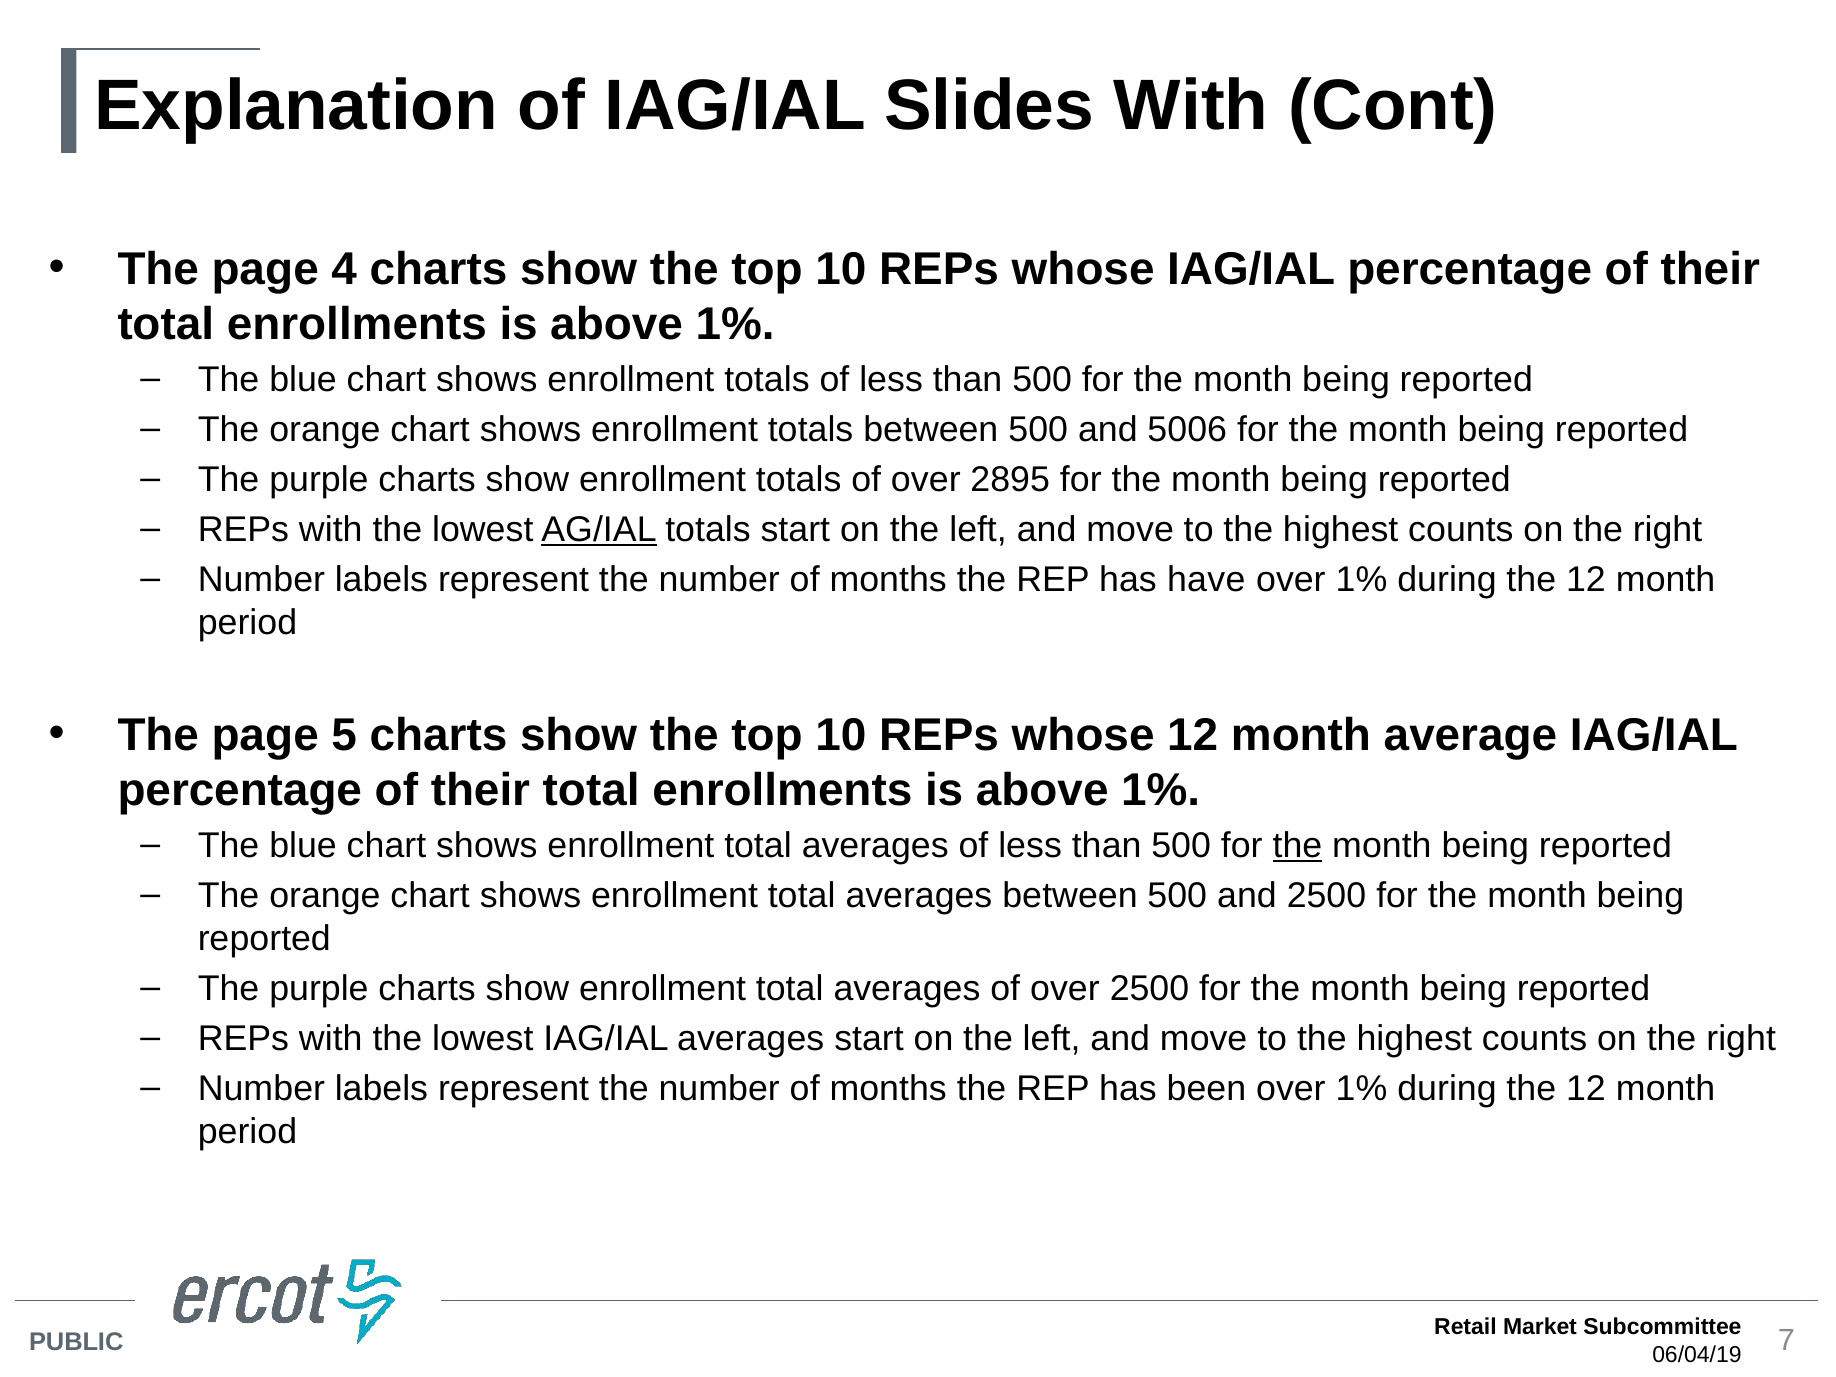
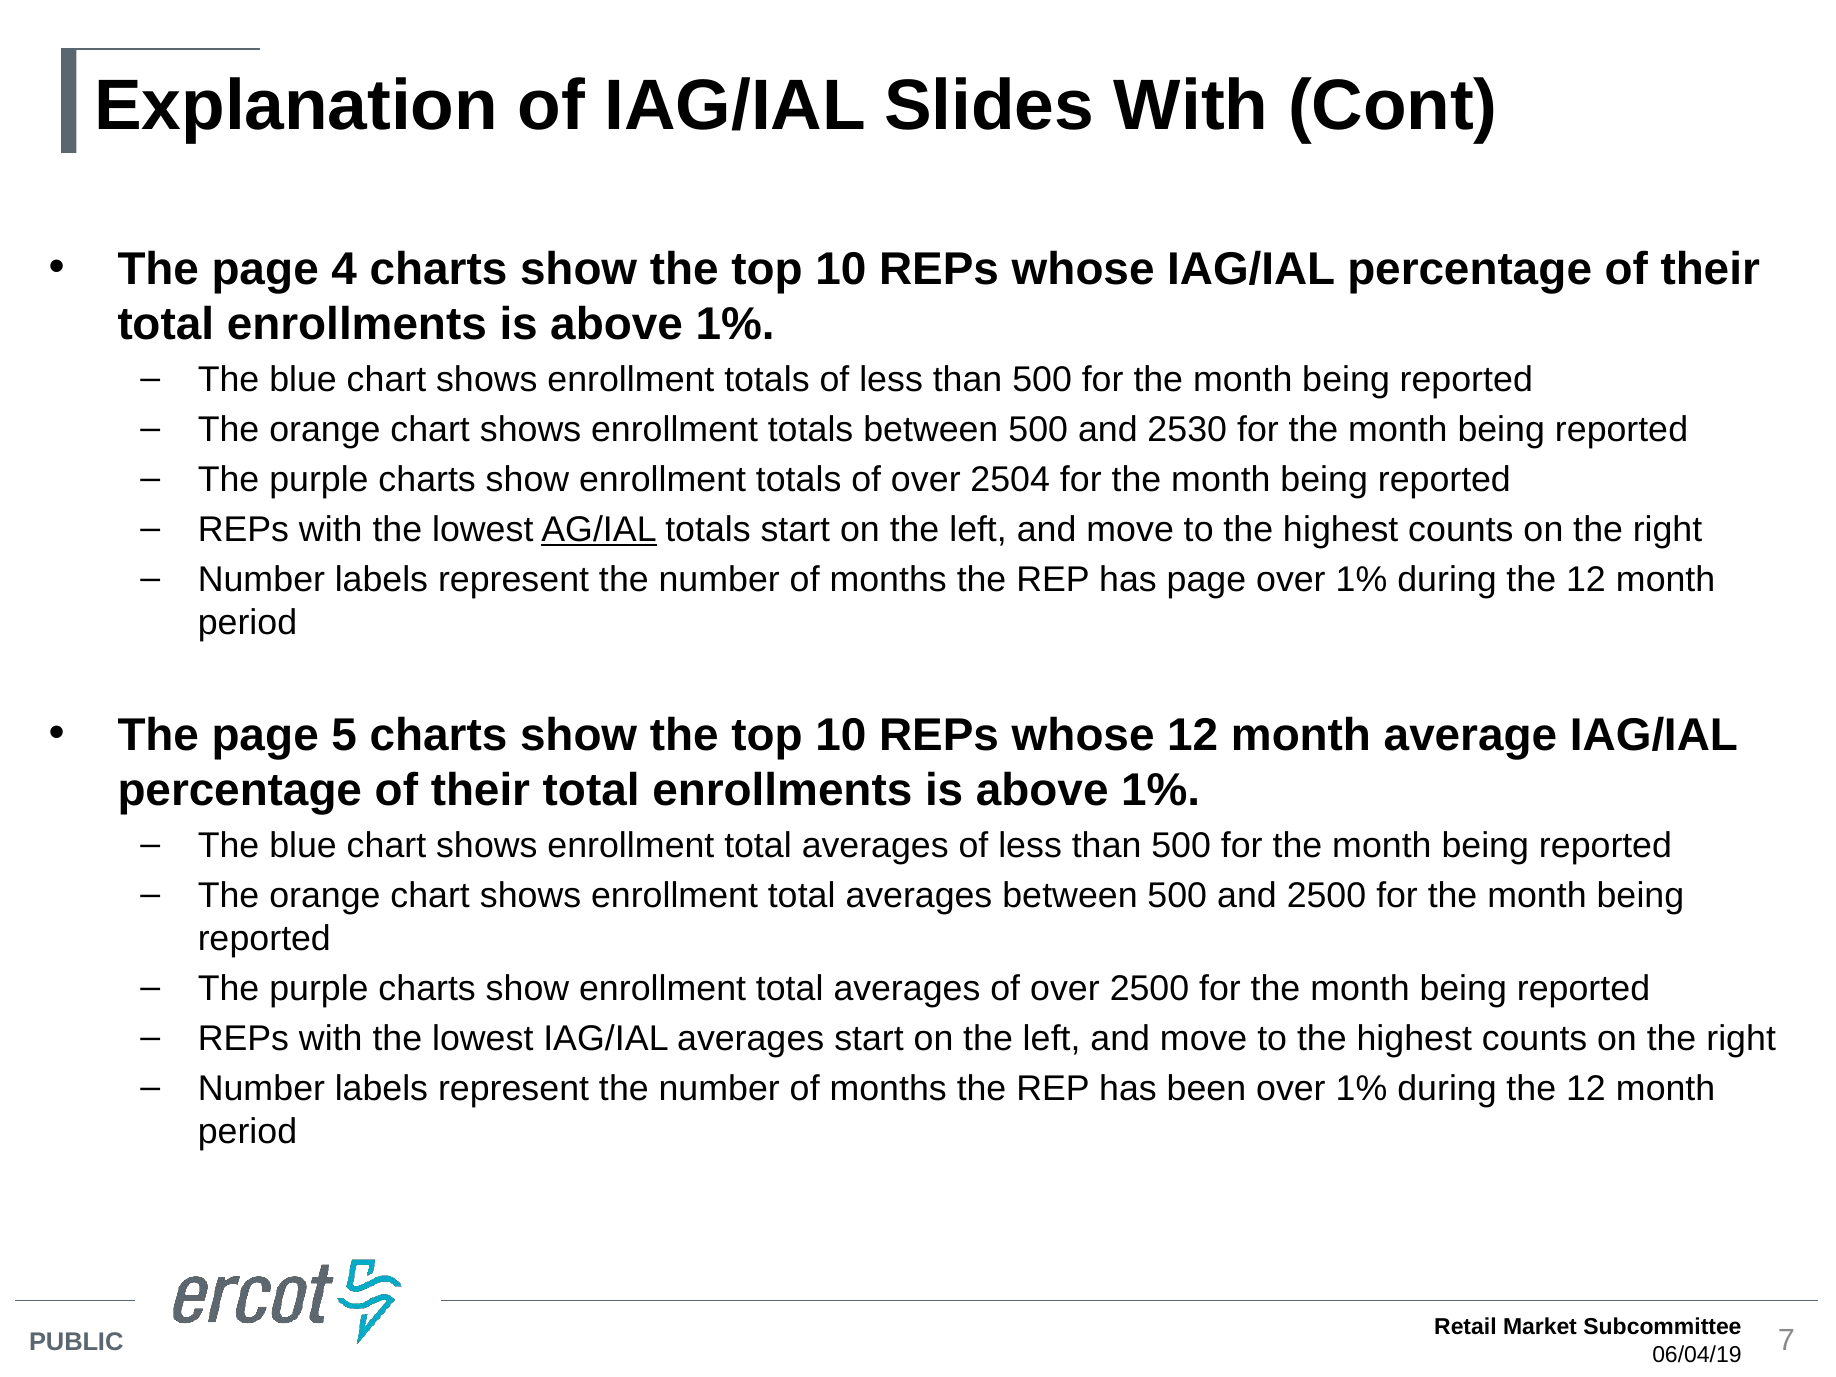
5006: 5006 -> 2530
2895: 2895 -> 2504
has have: have -> page
the at (1297, 846) underline: present -> none
